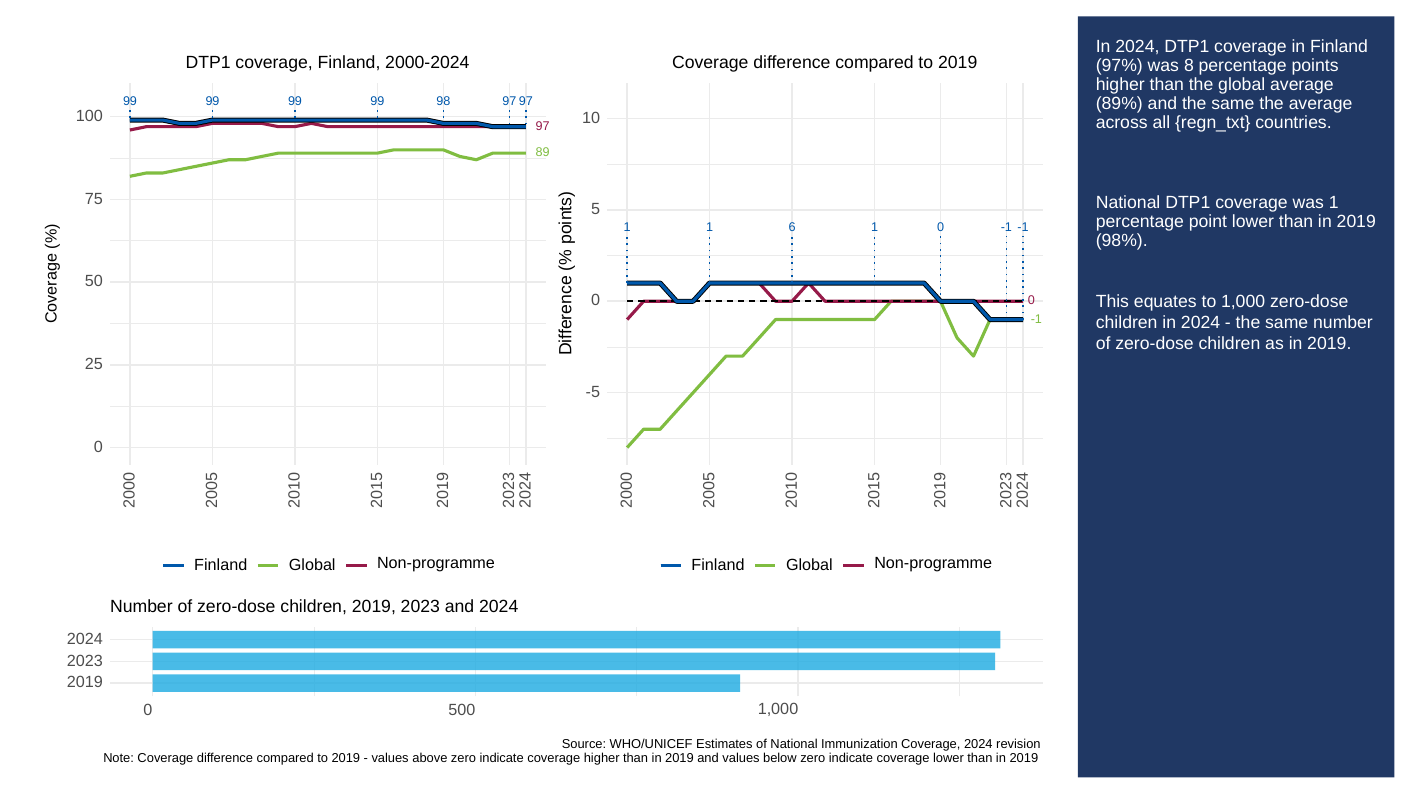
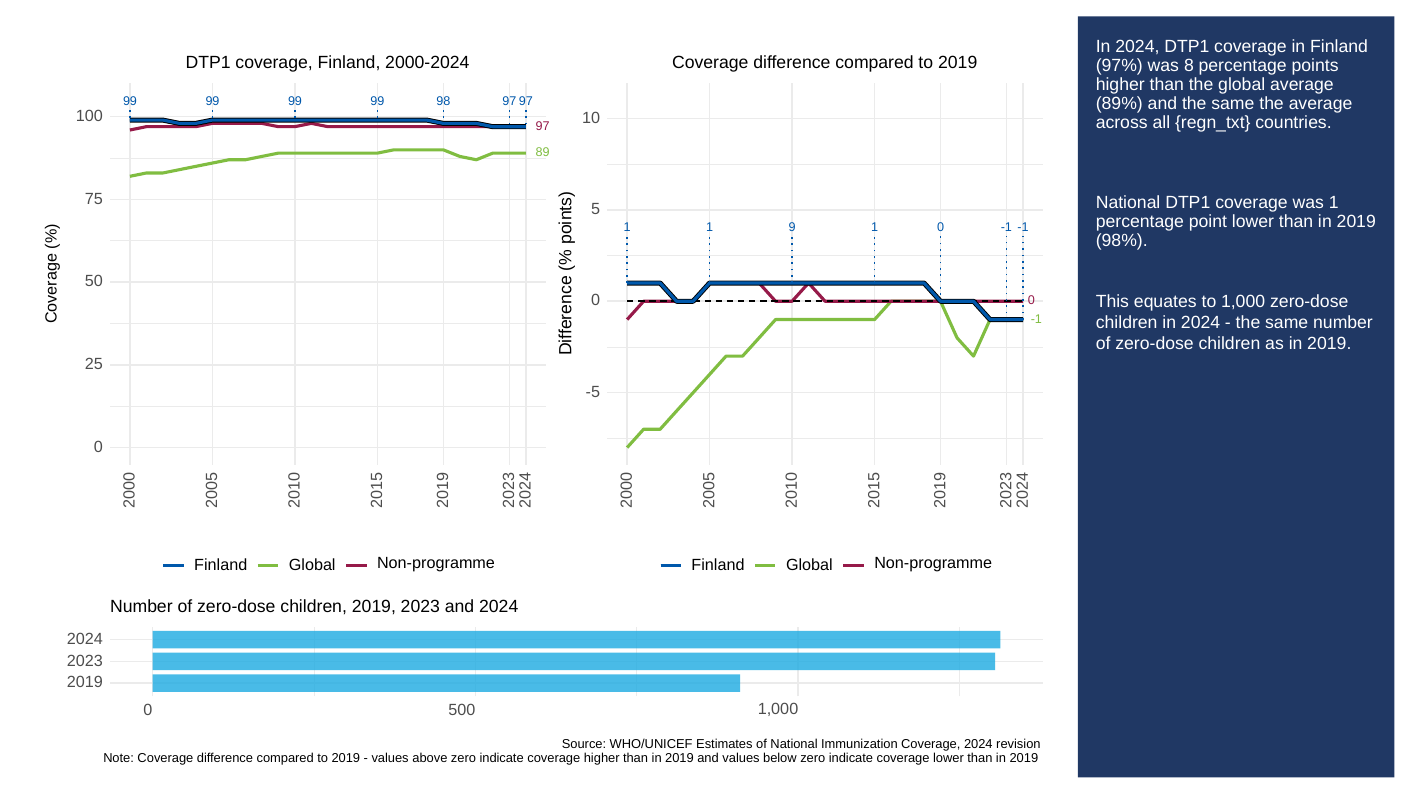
1 1 6: 6 -> 9
